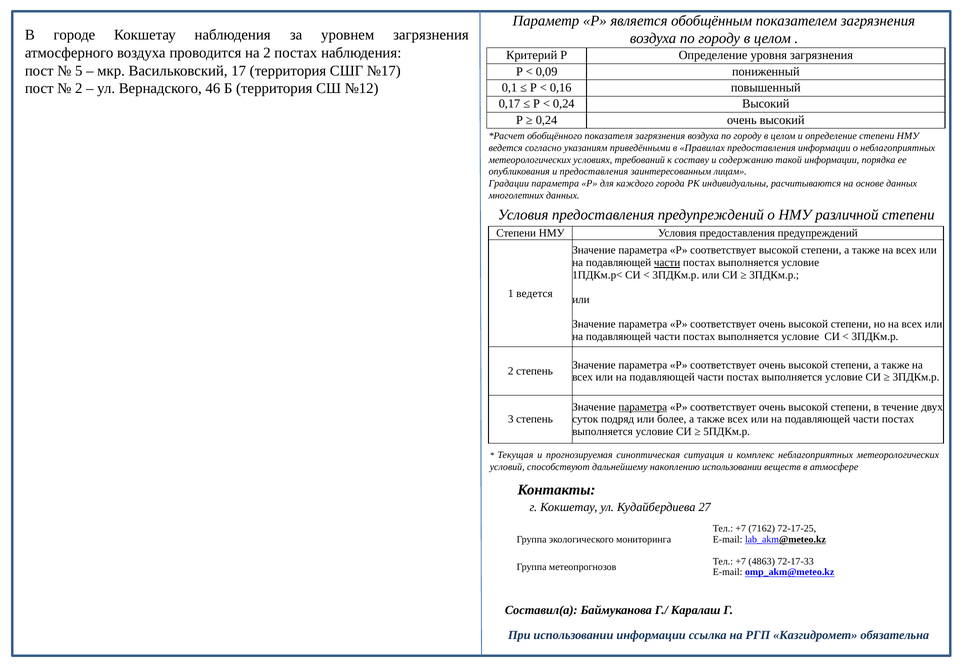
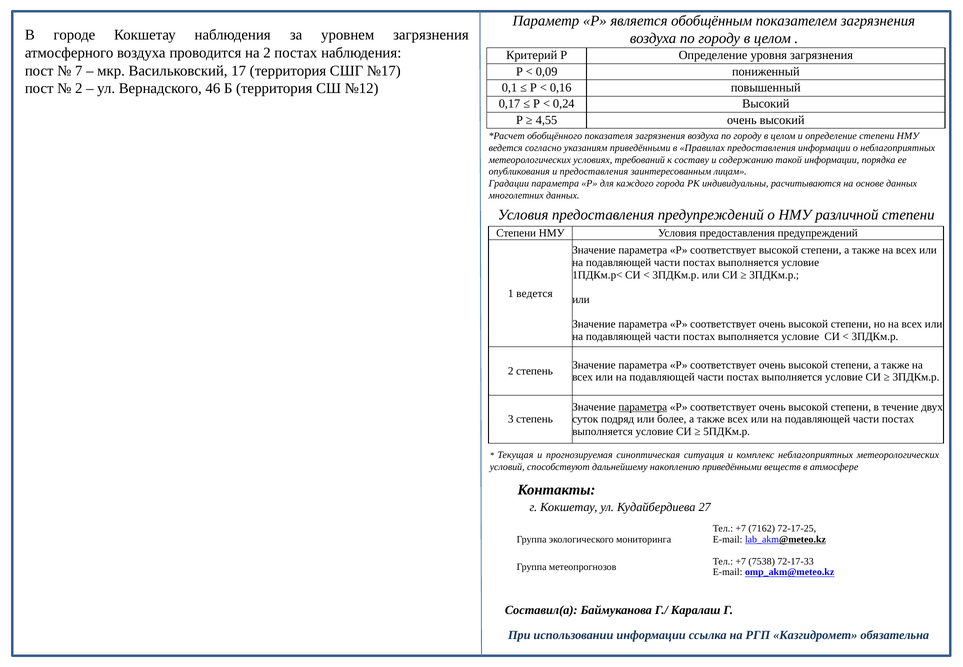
5: 5 -> 7
0,24 at (547, 120): 0,24 -> 4,55
части at (667, 263) underline: present -> none
накоплению использовании: использовании -> приведёнными
4863: 4863 -> 7538
